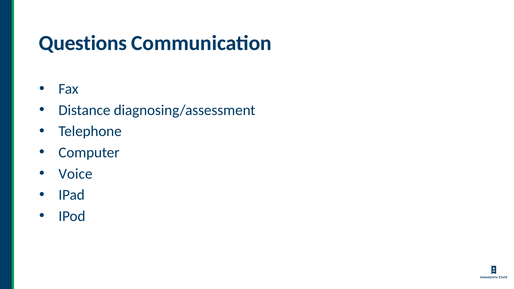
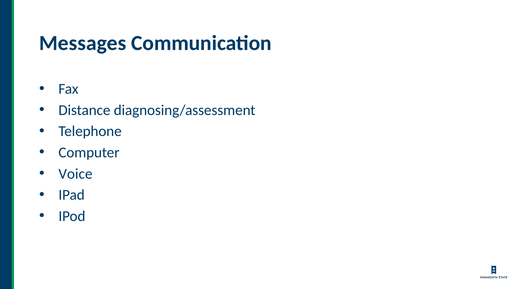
Questions: Questions -> Messages
